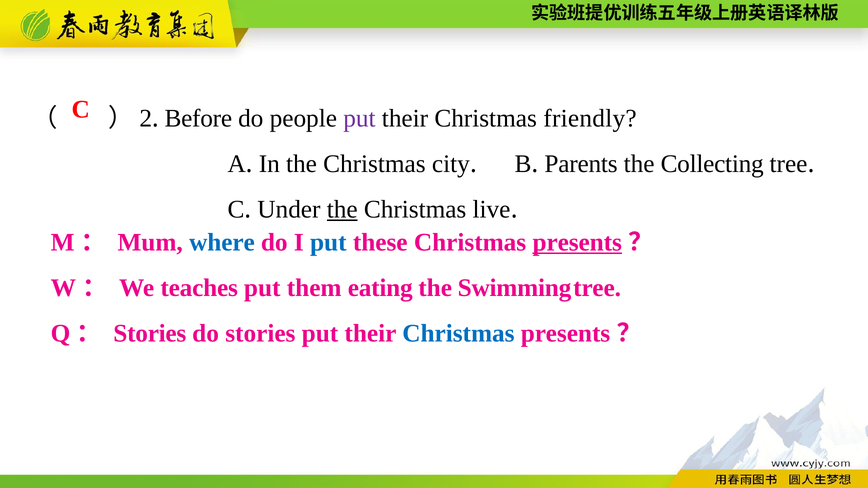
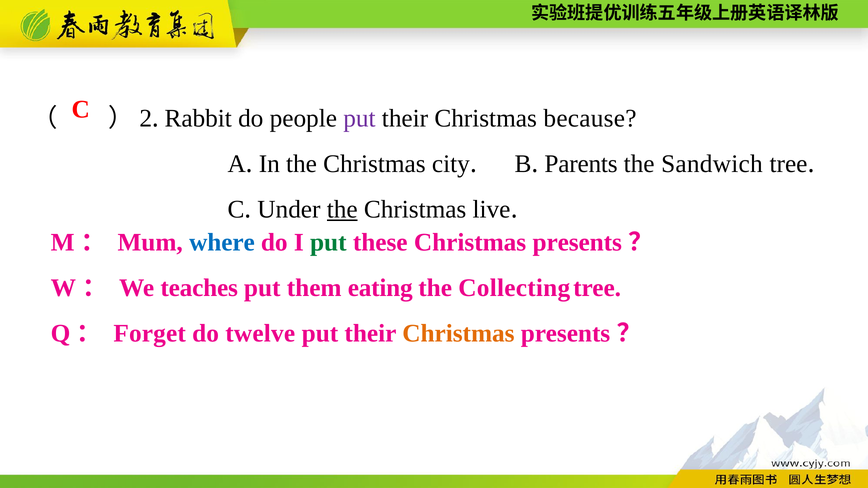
Before: Before -> Rabbit
friendly: friendly -> because
Collecting: Collecting -> Sandwich
put at (328, 243) colour: blue -> green
presents at (577, 243) underline: present -> none
Swimming: Swimming -> Collecting
Stories at (150, 334): Stories -> Forget
do stories: stories -> twelve
Christmas at (458, 334) colour: blue -> orange
